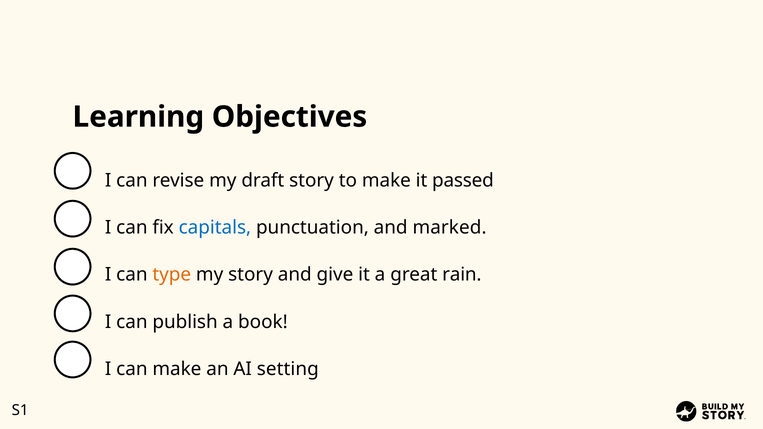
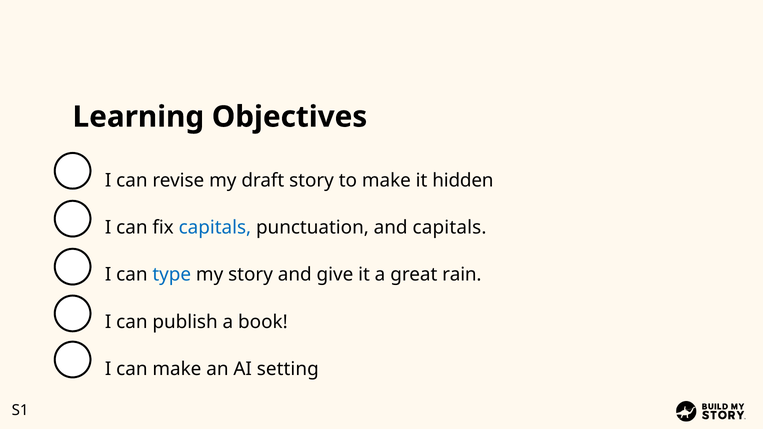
passed: passed -> hidden
and marked: marked -> capitals
type colour: orange -> blue
